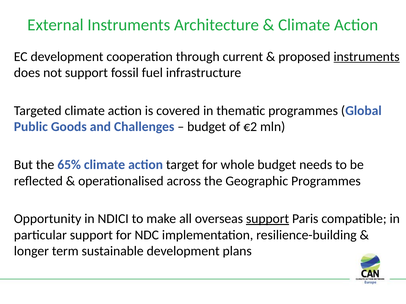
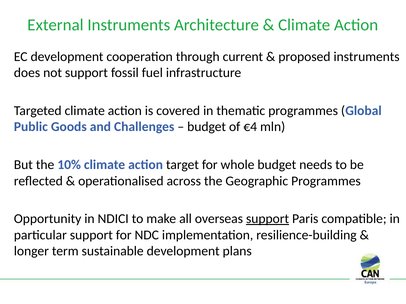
instruments at (367, 57) underline: present -> none
€2: €2 -> €4
65%: 65% -> 10%
